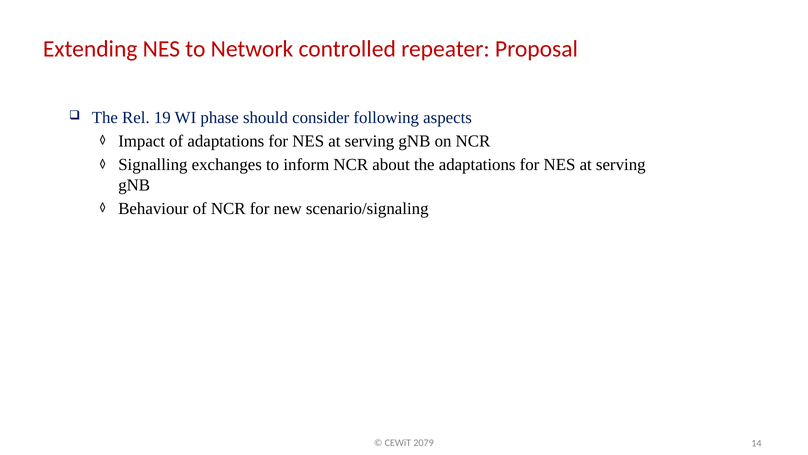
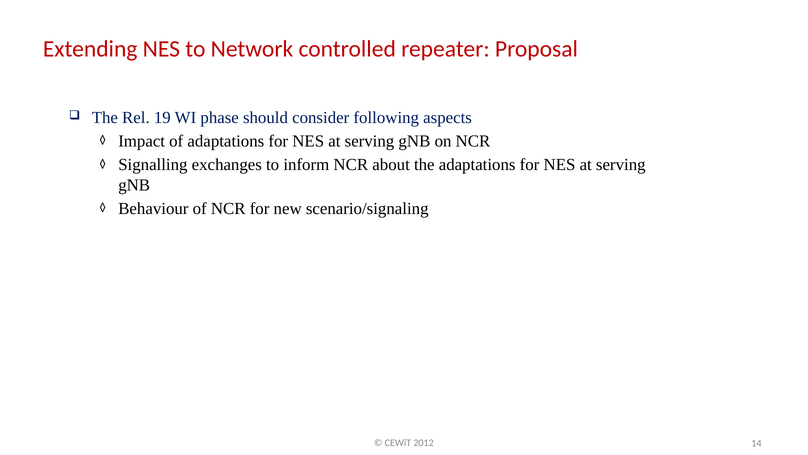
2079: 2079 -> 2012
